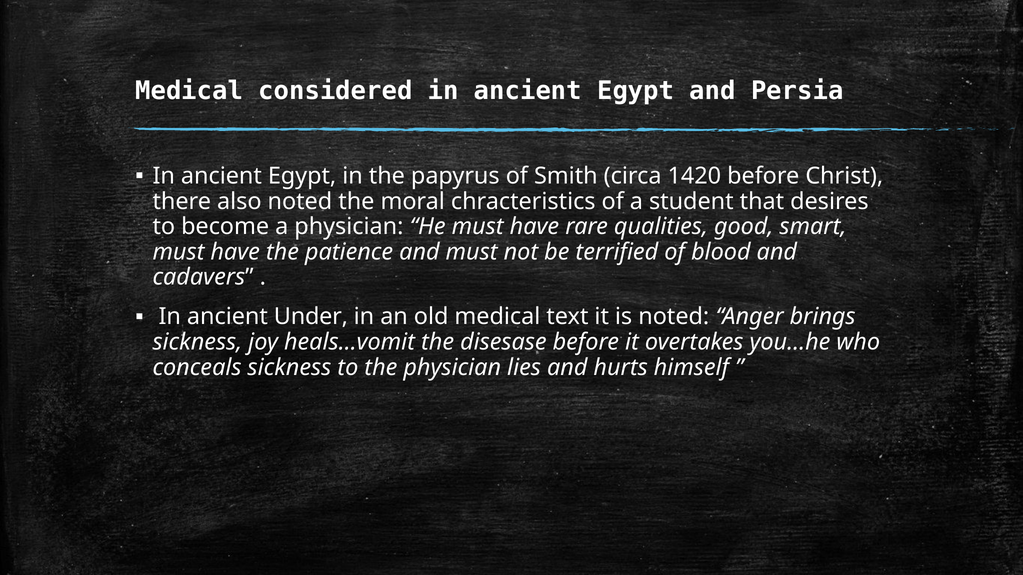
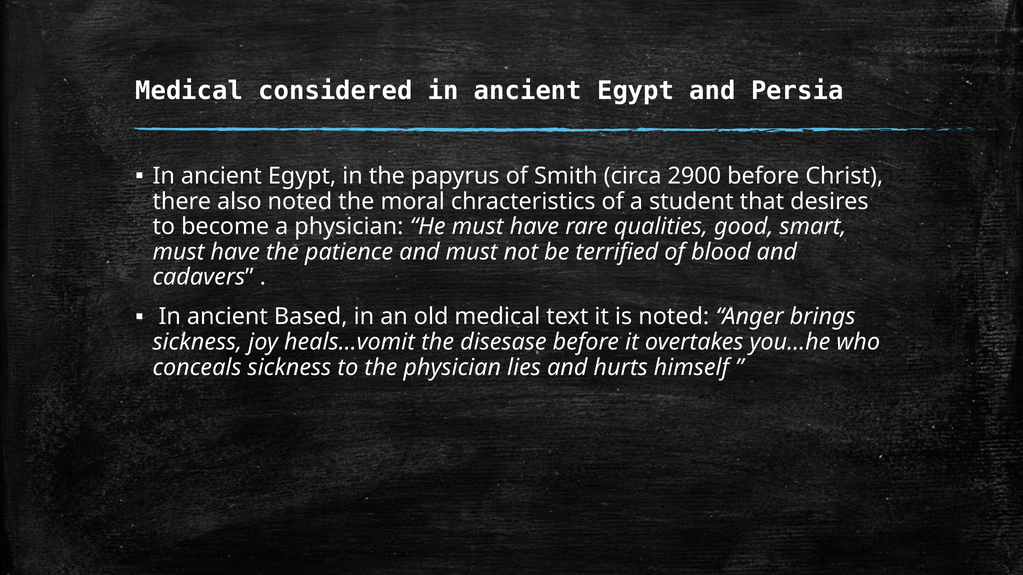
1420: 1420 -> 2900
Under: Under -> Based
